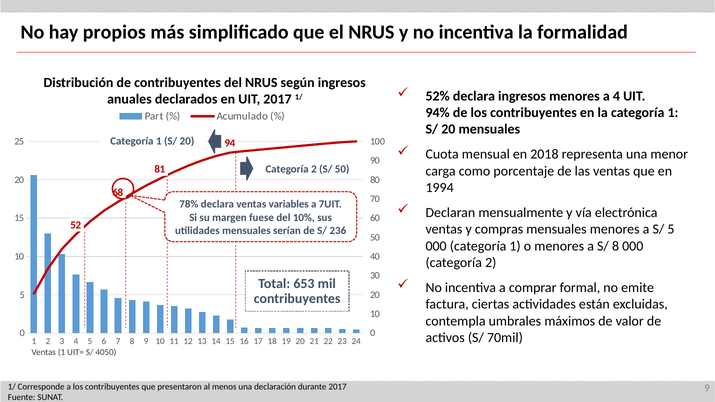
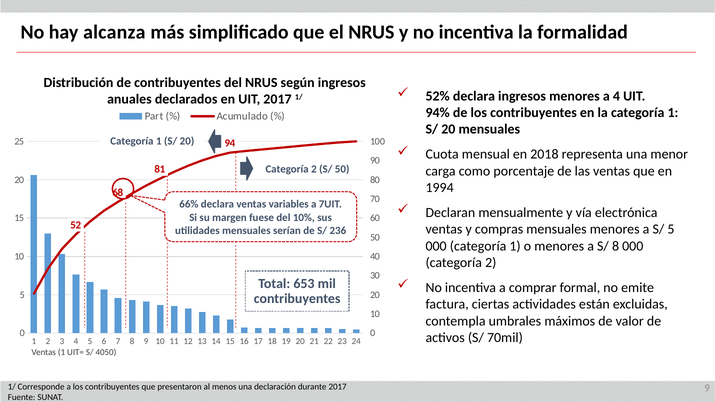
propios: propios -> alcanza
78%: 78% -> 66%
